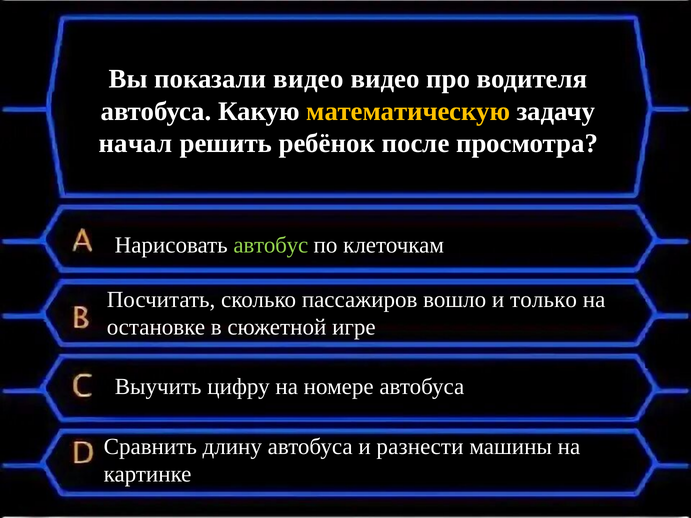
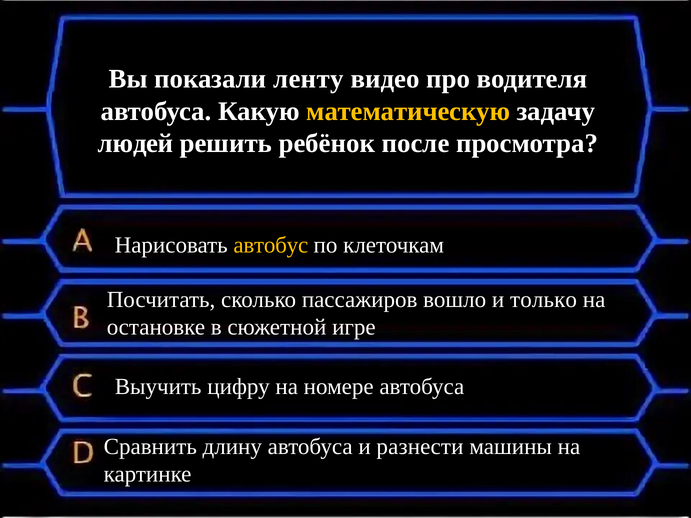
показали видео: видео -> ленту
начал: начал -> людей
автобус colour: light green -> yellow
